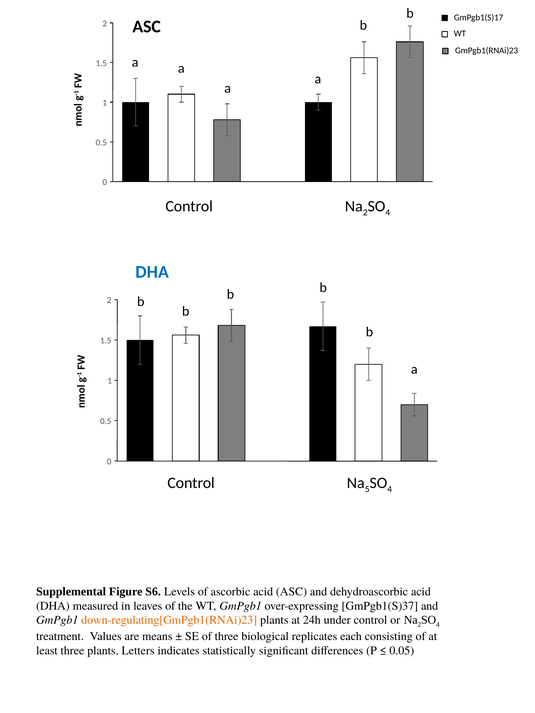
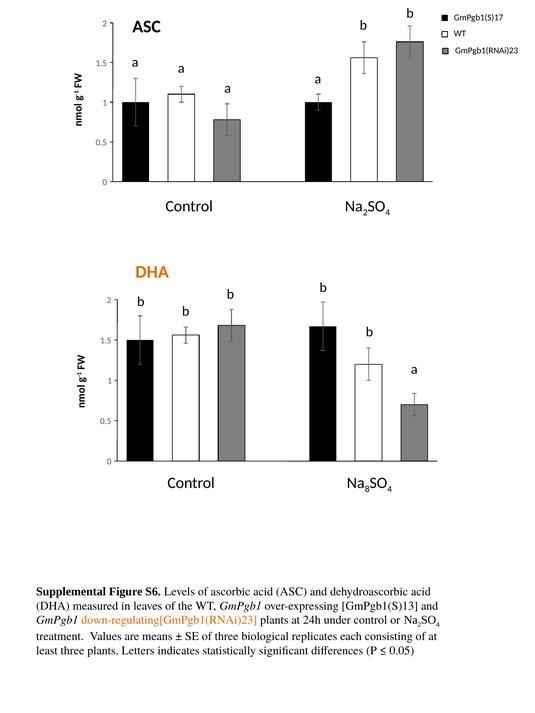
DHA at (152, 272) colour: blue -> orange
5: 5 -> 8
GmPgb1(S)37: GmPgb1(S)37 -> GmPgb1(S)13
